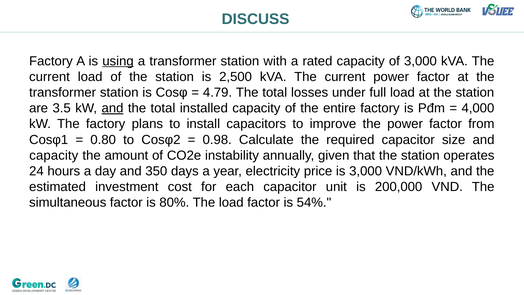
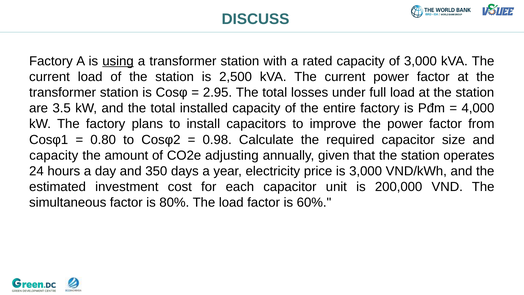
4.79: 4.79 -> 2.95
and at (113, 108) underline: present -> none
instability: instability -> adjusting
54%: 54% -> 60%
